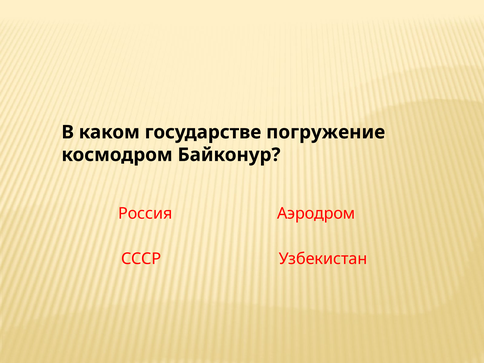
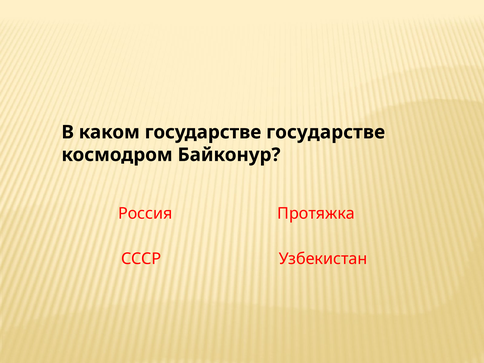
государстве погружение: погружение -> государстве
Аэродром: Аэродром -> Протяжка
